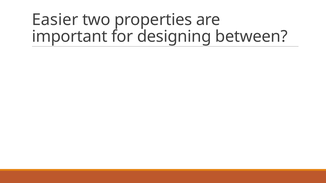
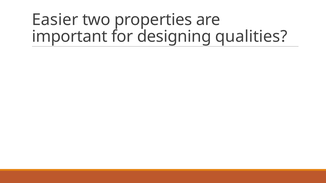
between: between -> qualities
